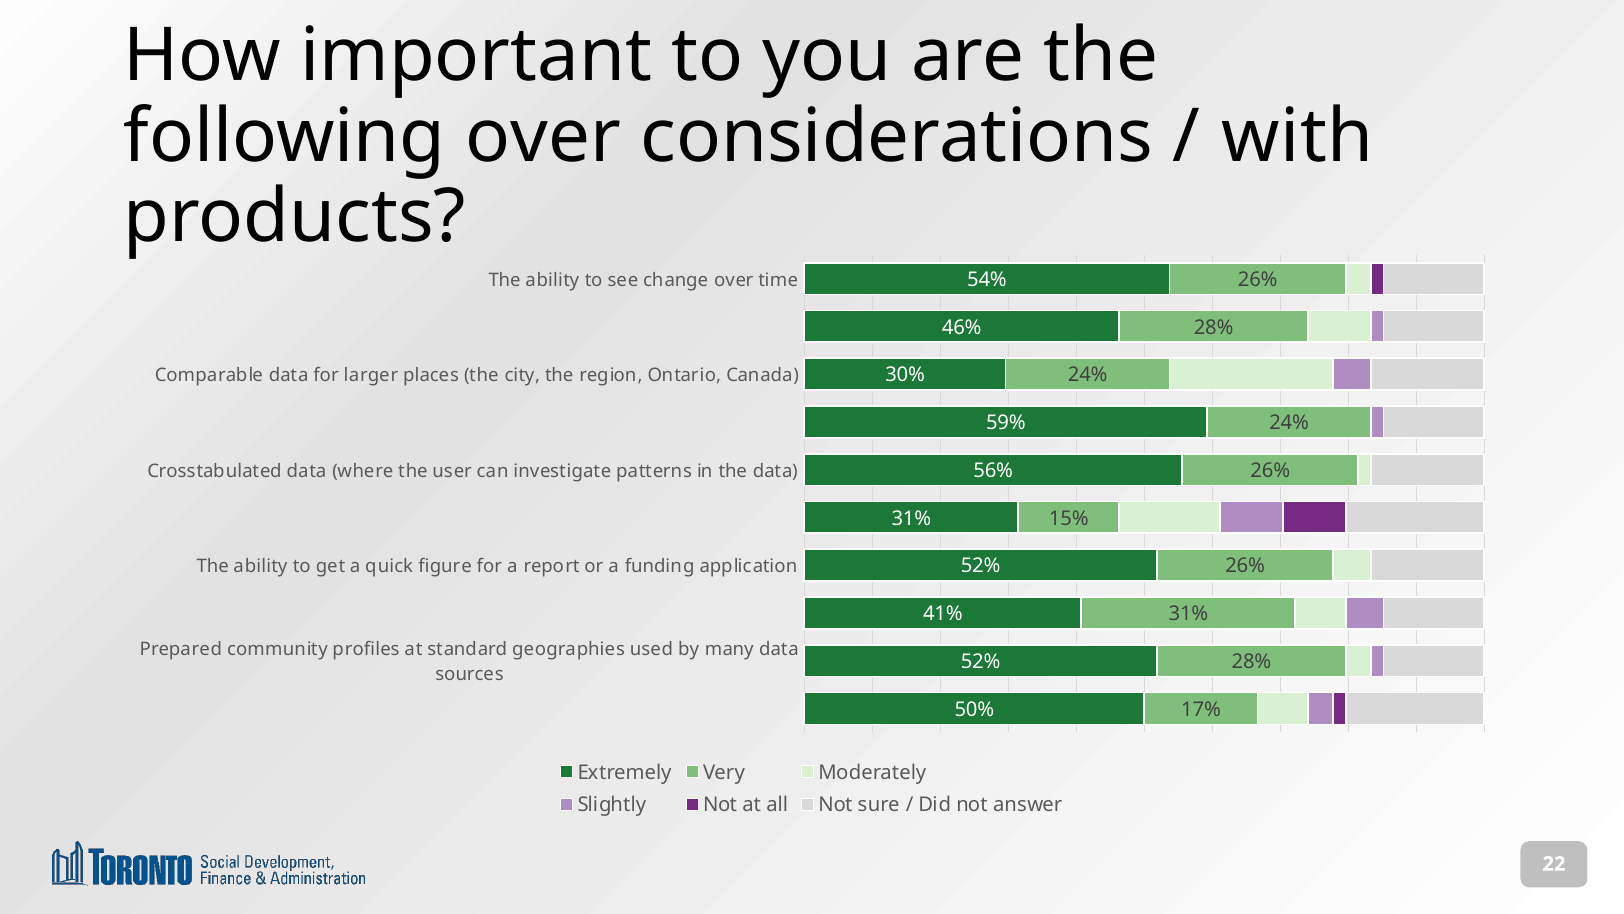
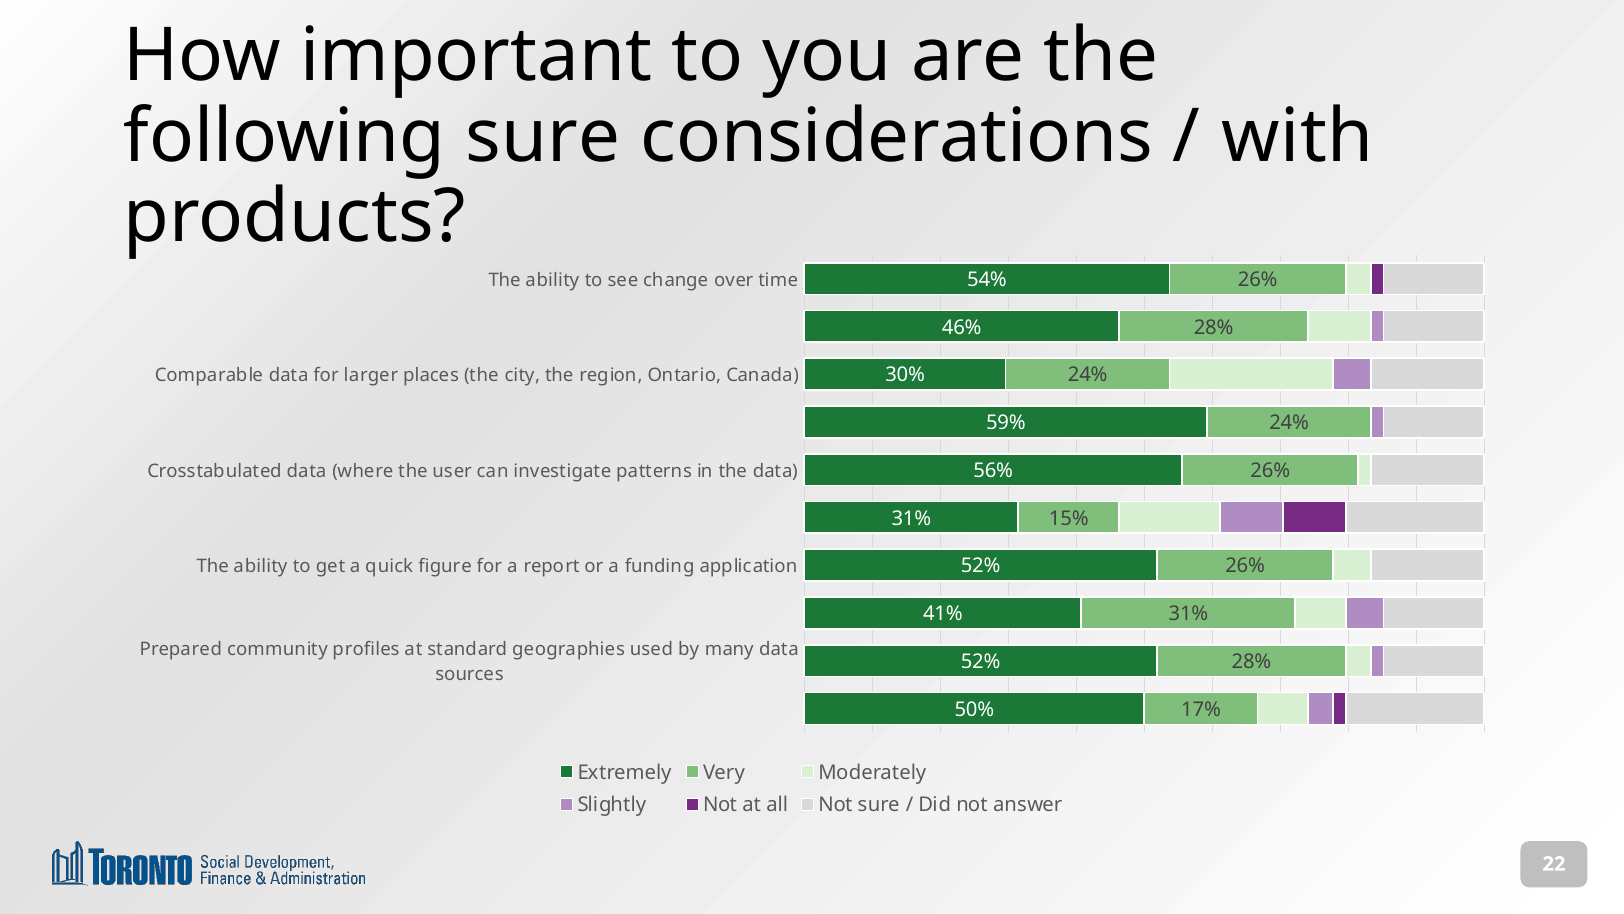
following over: over -> sure
